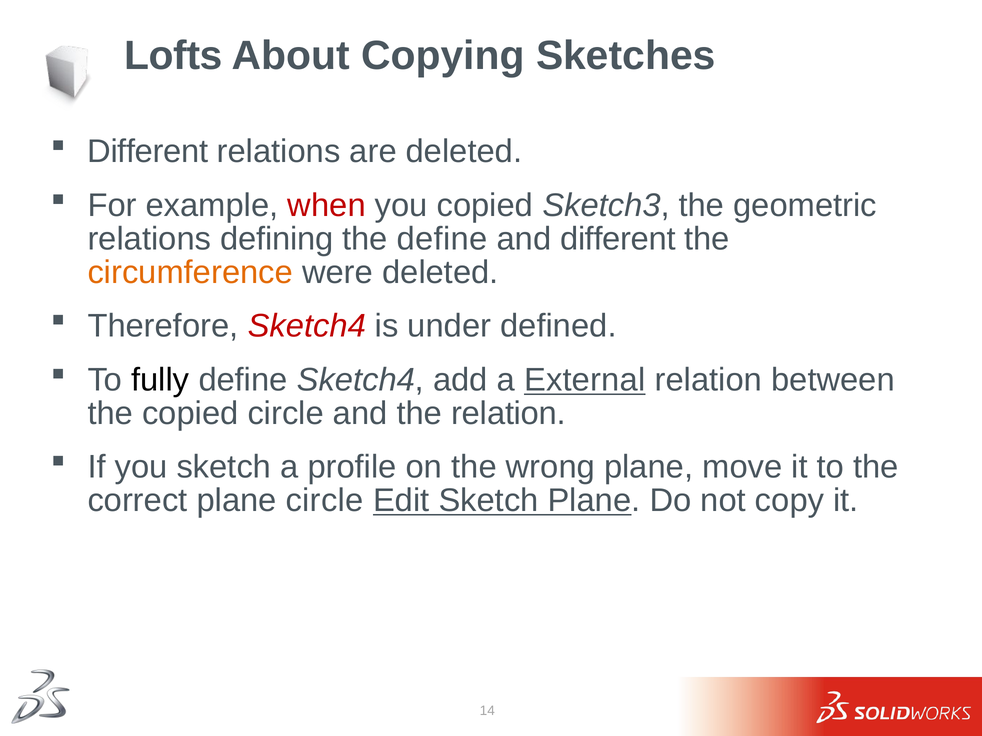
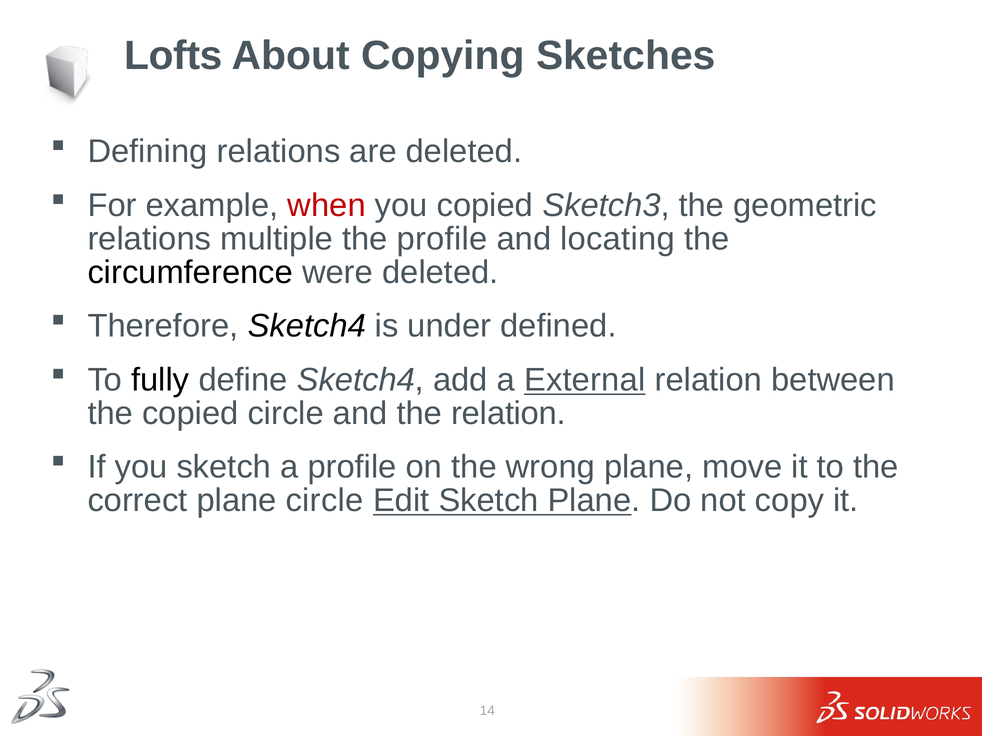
Different at (148, 152): Different -> Defining
defining: defining -> multiple
the define: define -> profile
and different: different -> locating
circumference colour: orange -> black
Sketch4 at (307, 326) colour: red -> black
